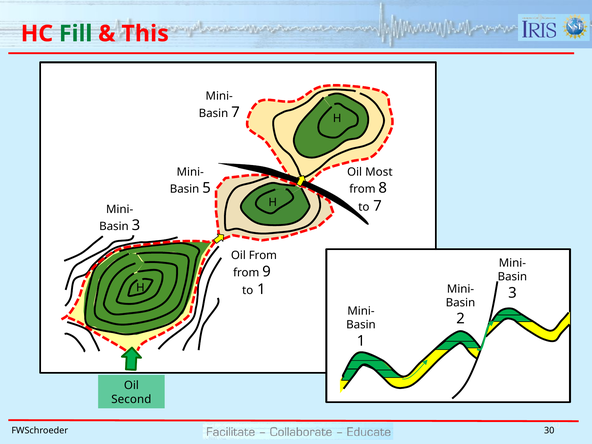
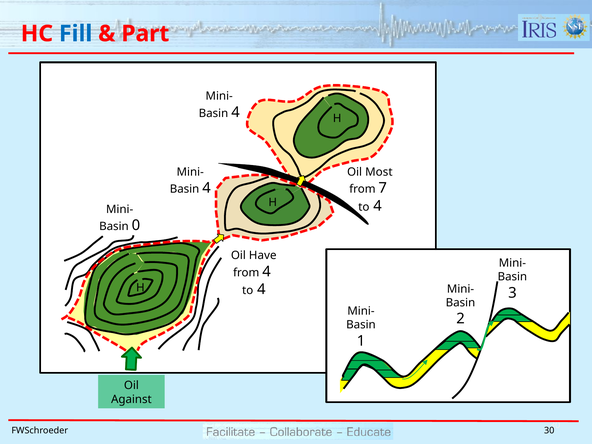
Fill colour: green -> blue
This: This -> Part
7 at (236, 112): 7 -> 4
5 at (207, 188): 5 -> 4
8: 8 -> 7
7 at (378, 206): 7 -> 4
3 at (136, 225): 3 -> 0
Oil From: From -> Have
from 9: 9 -> 4
1 at (261, 289): 1 -> 4
Second: Second -> Against
